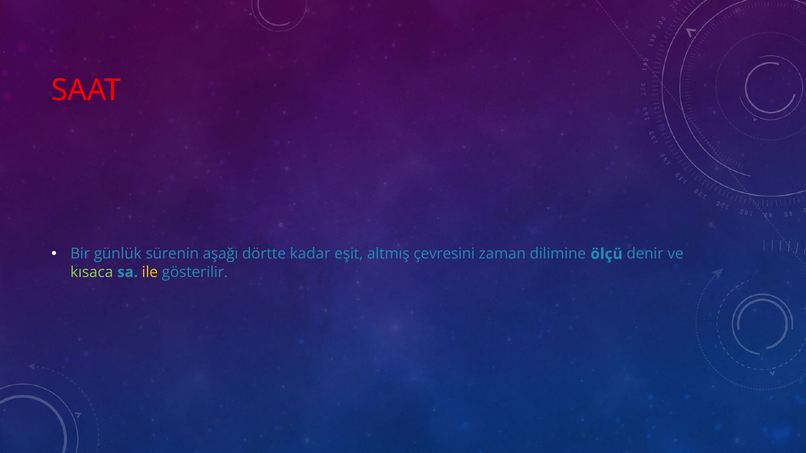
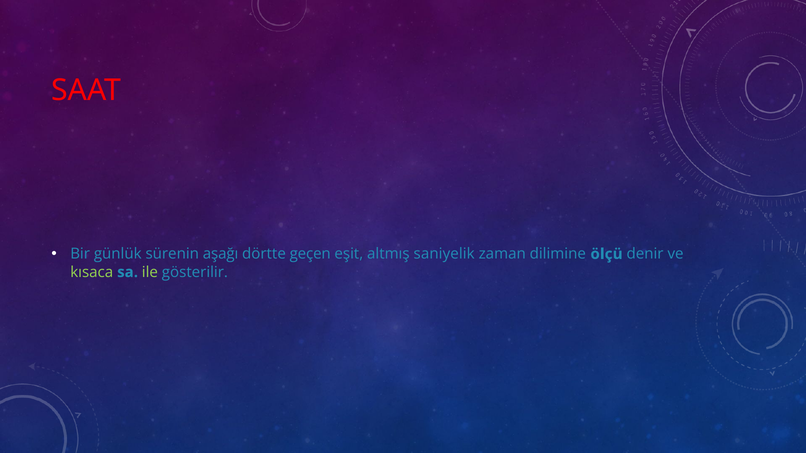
kadar: kadar -> geçen
çevresini: çevresini -> saniyelik
ile colour: yellow -> light green
